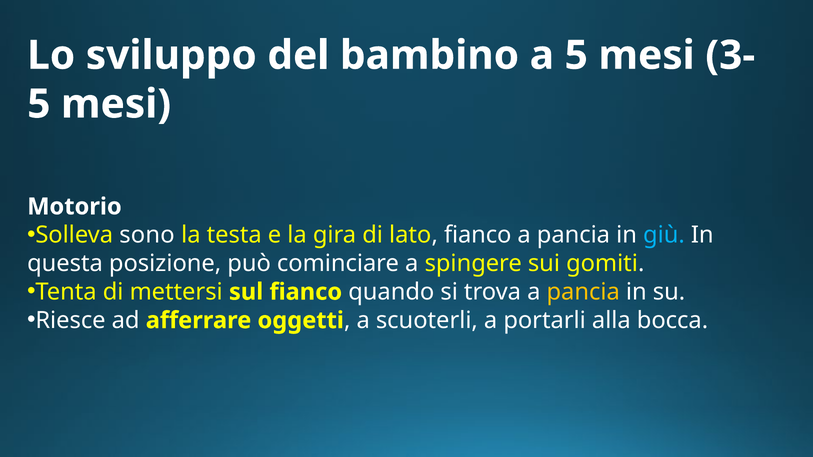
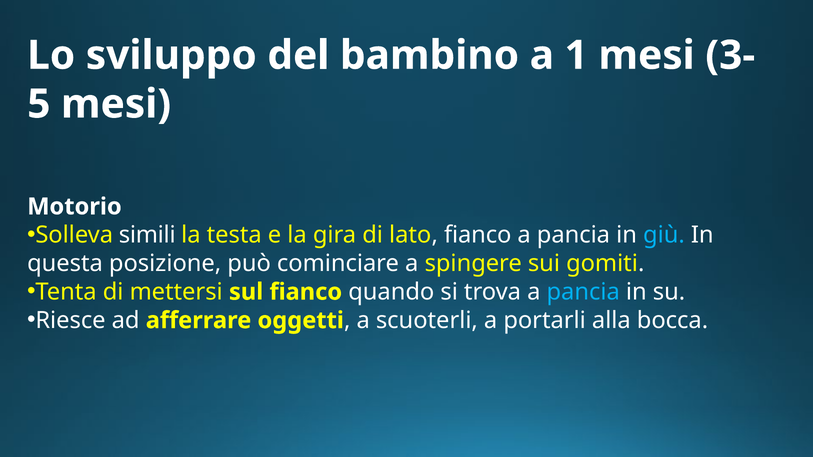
a 5: 5 -> 1
sono: sono -> simili
pancia at (583, 292) colour: yellow -> light blue
